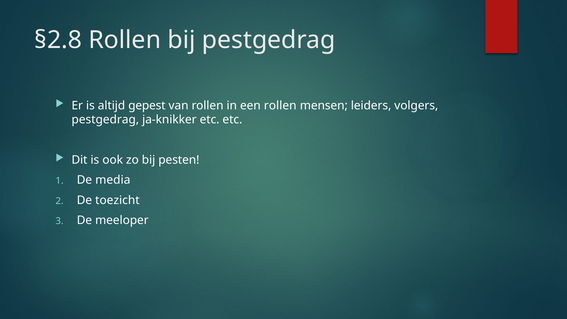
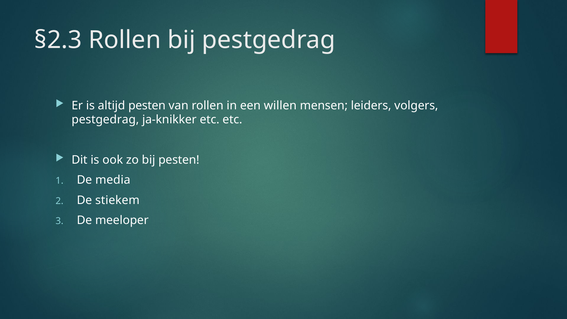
§2.8: §2.8 -> §2.3
altijd gepest: gepest -> pesten
een rollen: rollen -> willen
toezicht: toezicht -> stiekem
